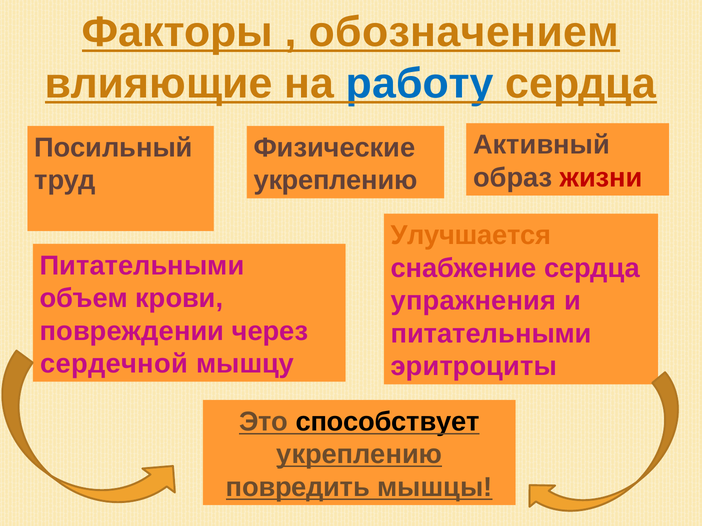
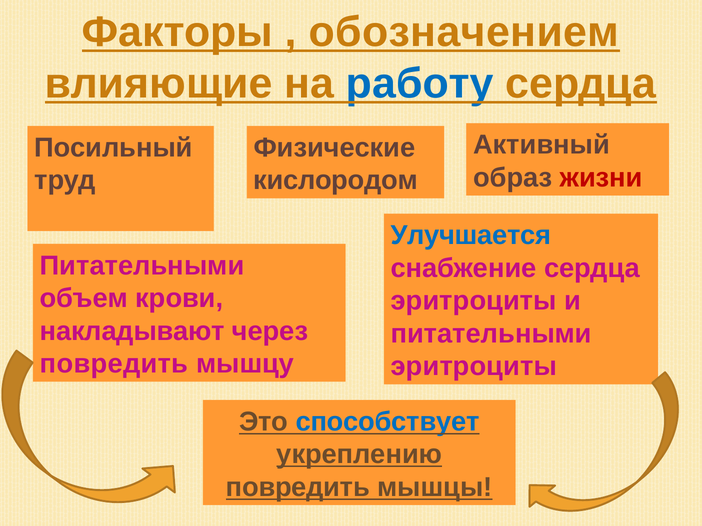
укреплению at (336, 181): укреплению -> кислородом
Улучшается colour: orange -> blue
упражнения at (474, 301): упражнения -> эритроциты
повреждении: повреждении -> накладывают
сердечной at (114, 364): сердечной -> повредить
способствует colour: black -> blue
